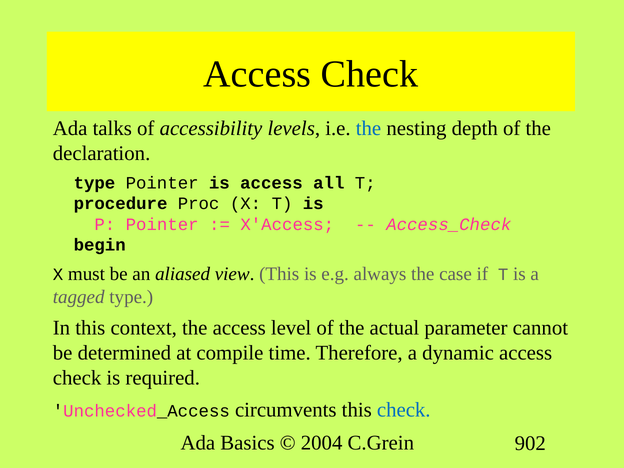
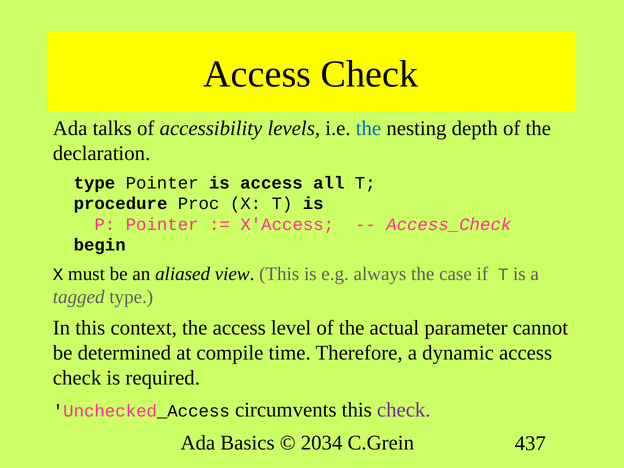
check at (404, 410) colour: blue -> purple
2004: 2004 -> 2034
902: 902 -> 437
